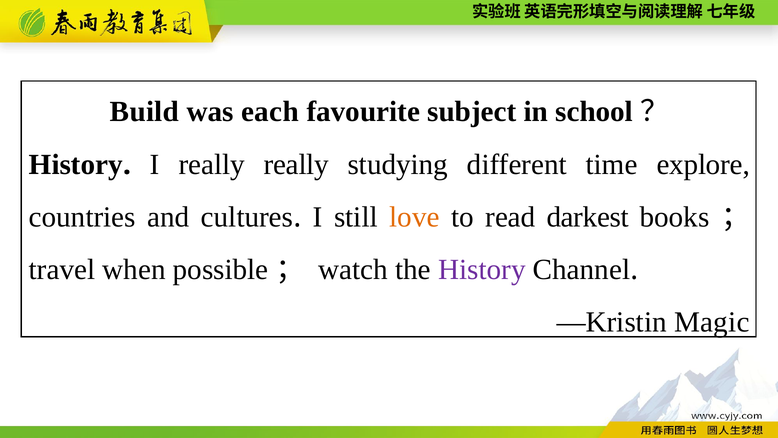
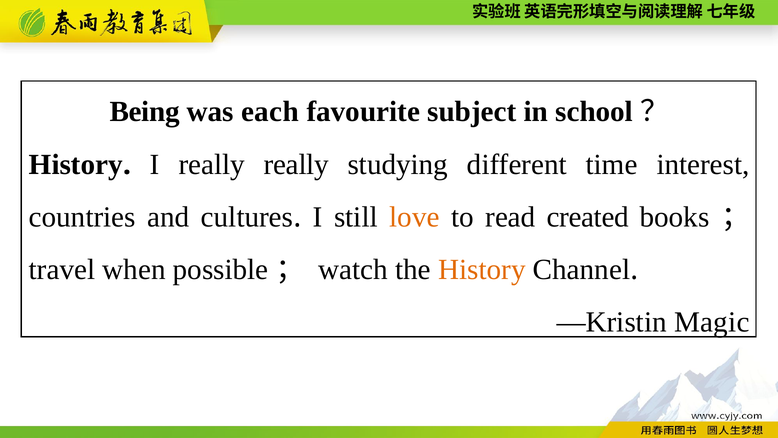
Build: Build -> Being
explore: explore -> interest
darkest: darkest -> created
History at (482, 269) colour: purple -> orange
